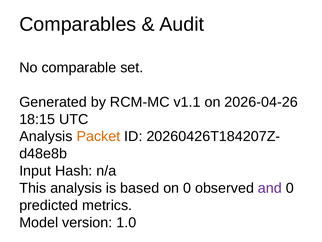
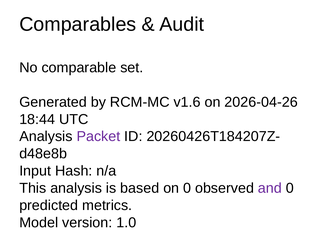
v1.1: v1.1 -> v1.6
18:15: 18:15 -> 18:44
Packet colour: orange -> purple
